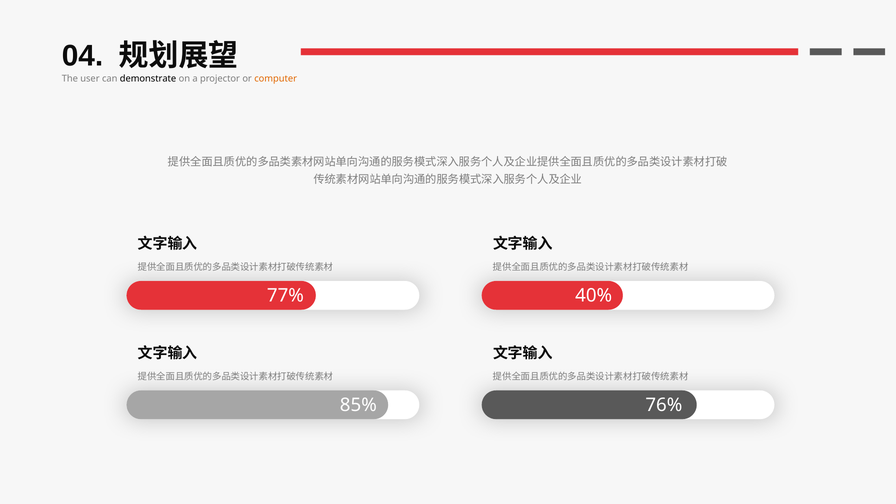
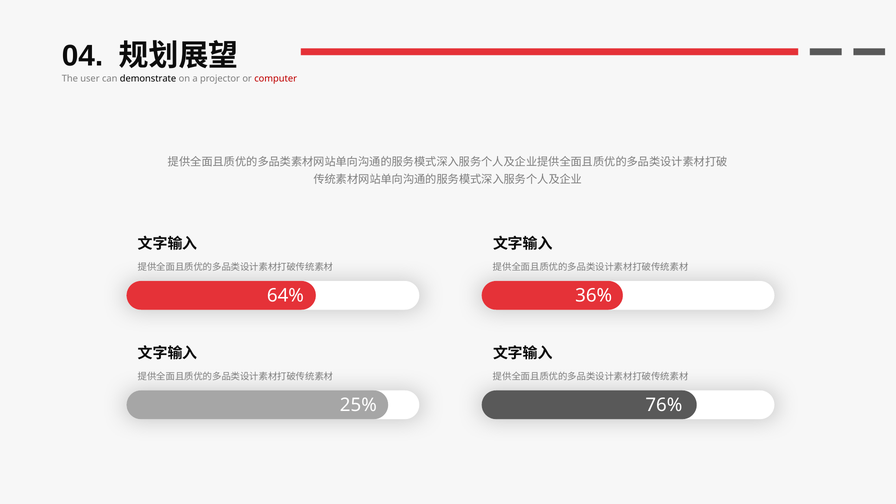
computer colour: orange -> red
77%: 77% -> 64%
40%: 40% -> 36%
85%: 85% -> 25%
